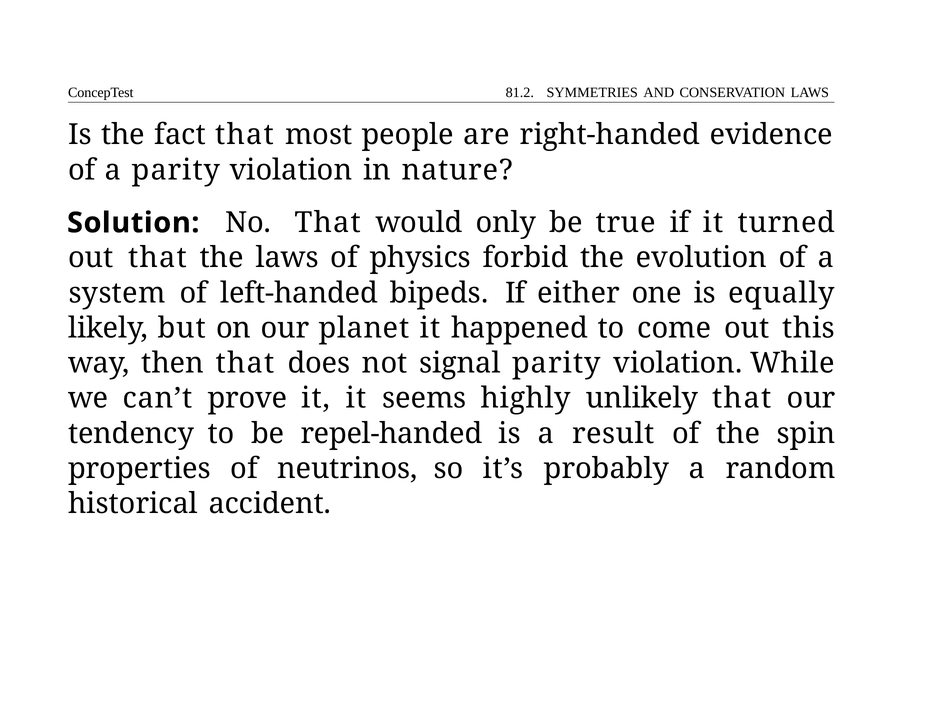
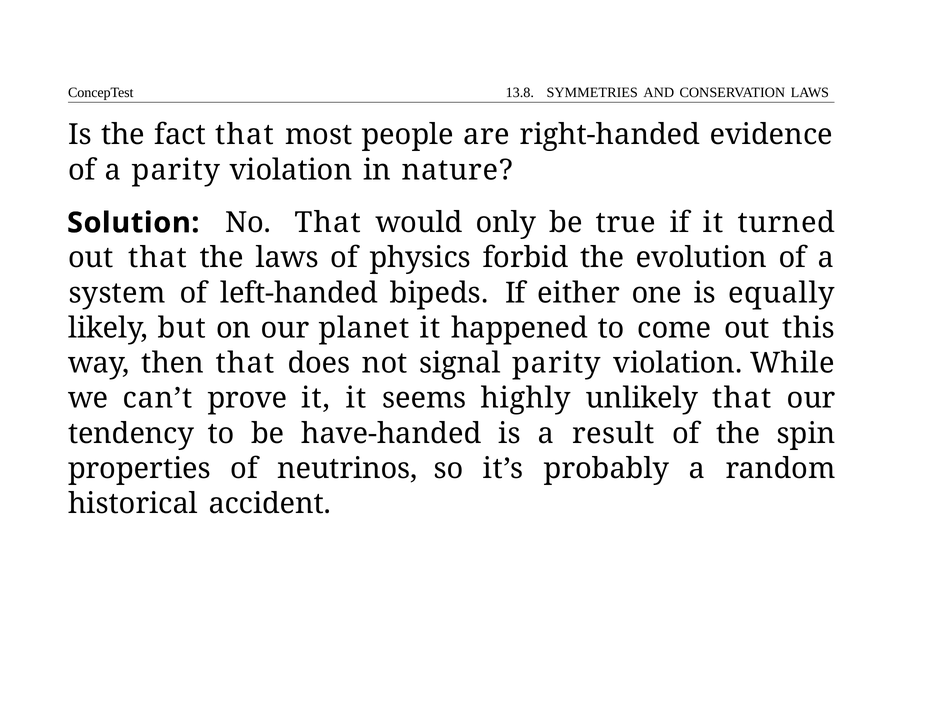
81.2: 81.2 -> 13.8
repel-handed: repel-handed -> have-handed
